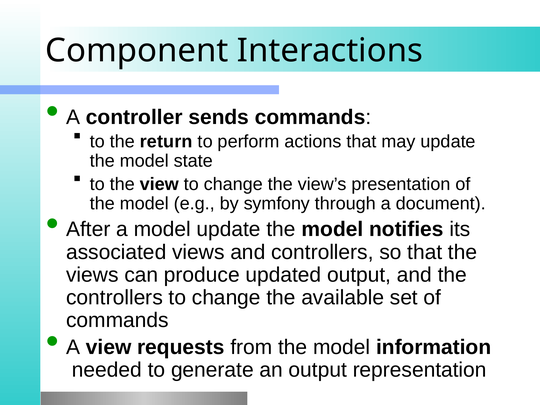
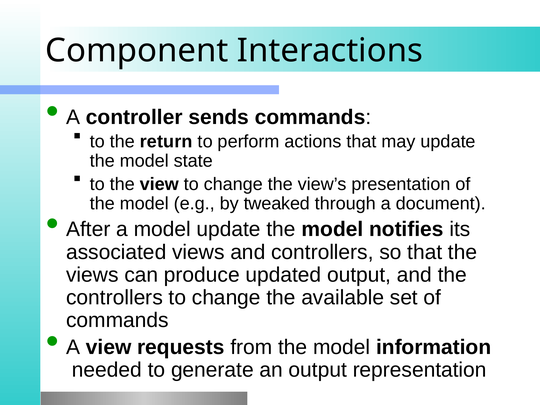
symfony: symfony -> tweaked
